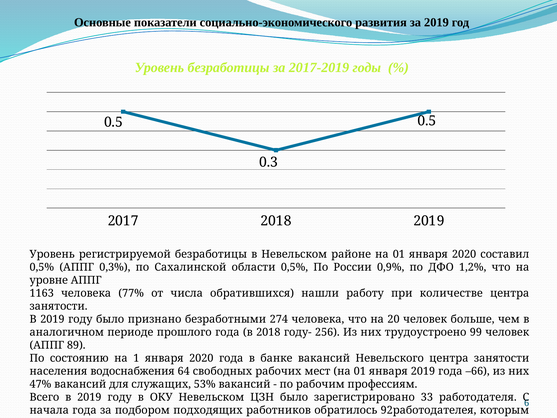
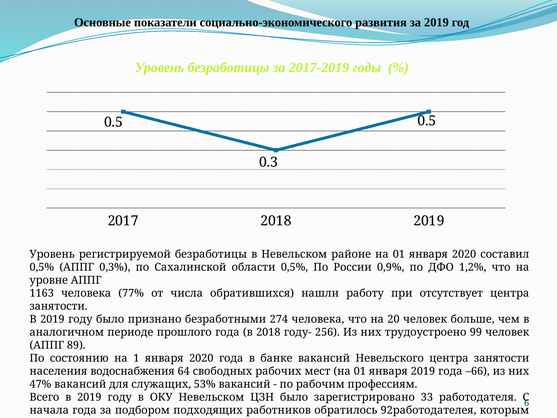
количестве: количестве -> отсутствует
